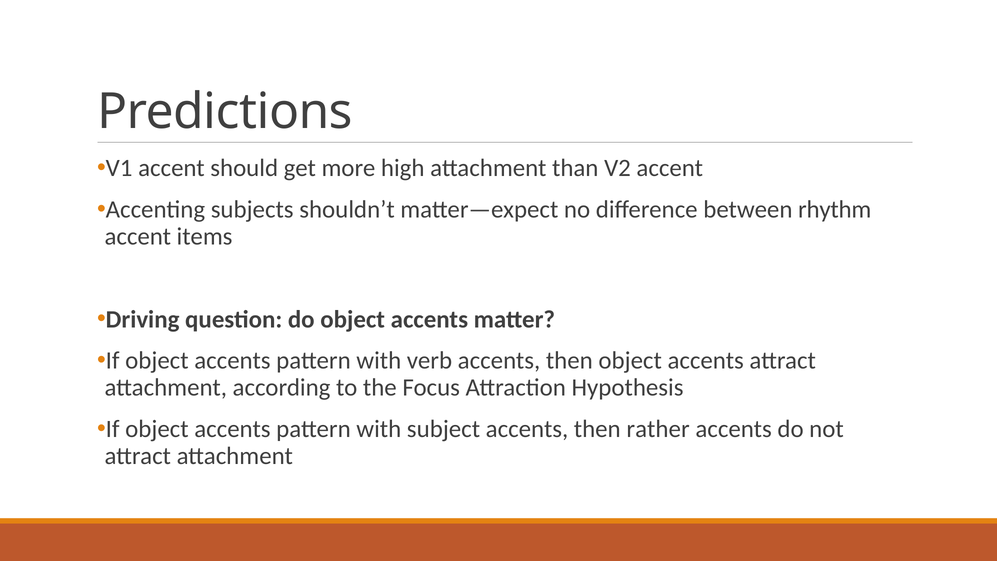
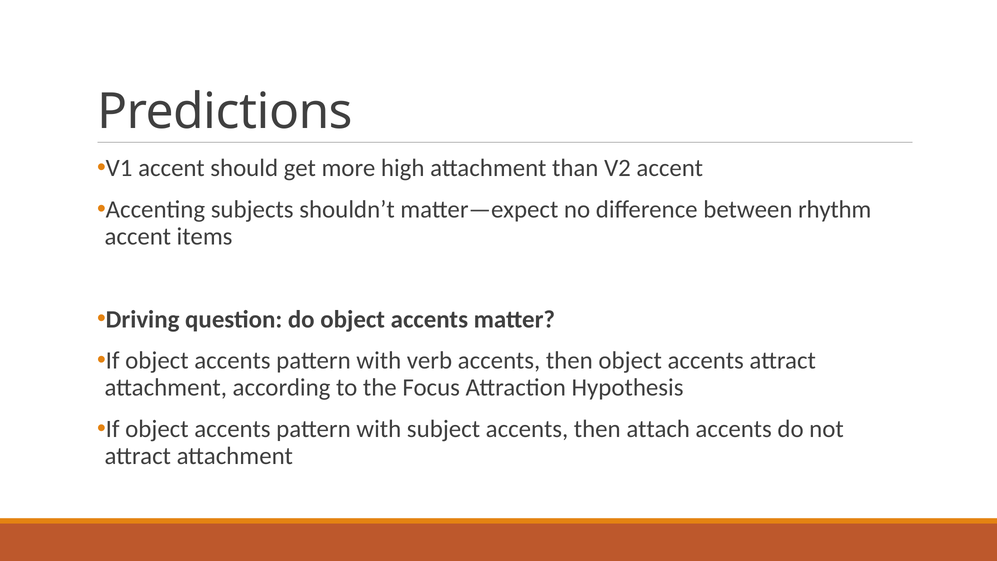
rather: rather -> attach
